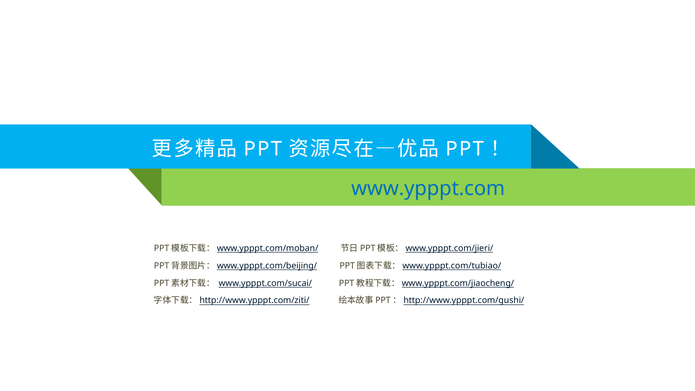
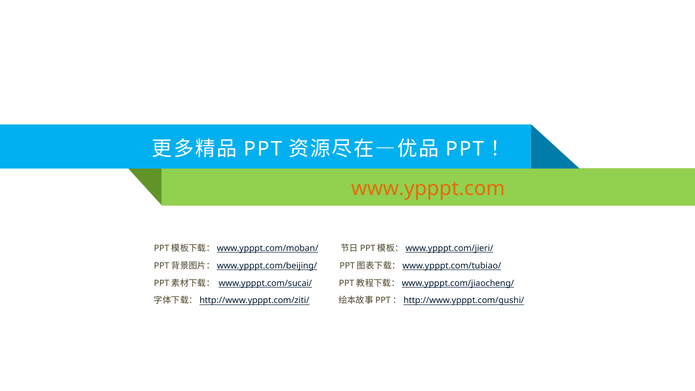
www.ypppt.com colour: blue -> orange
